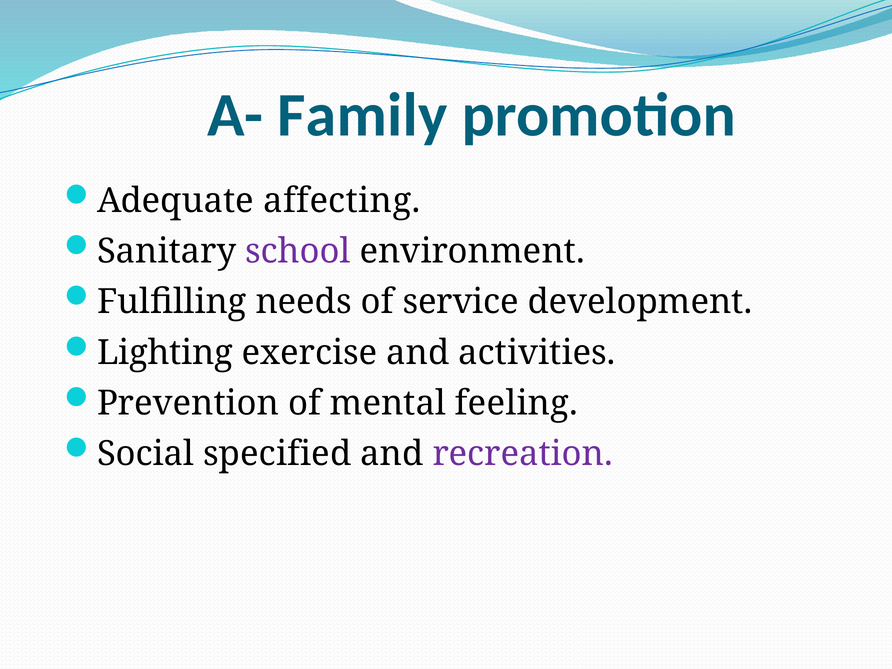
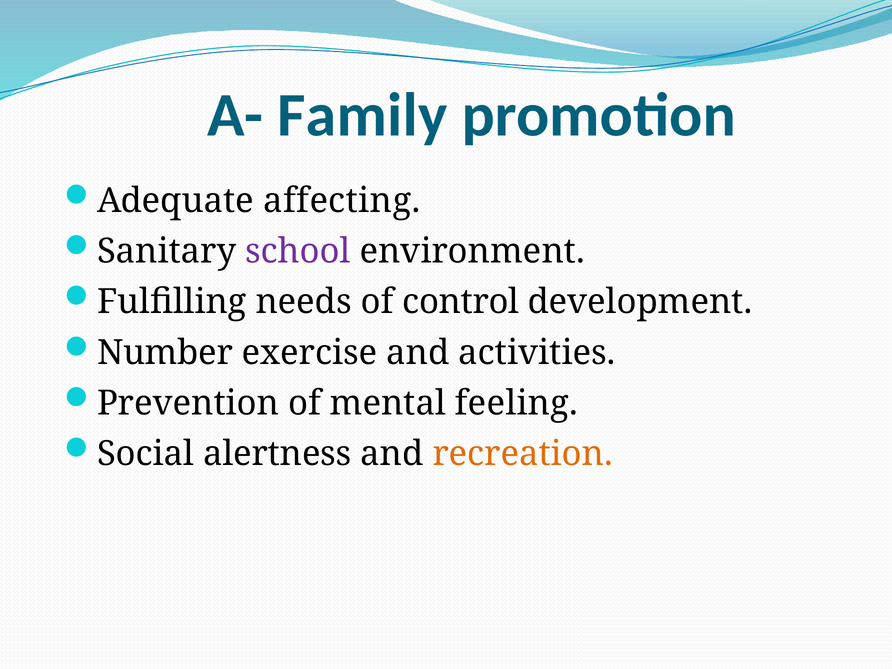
service: service -> control
Lighting: Lighting -> Number
specified: specified -> alertness
recreation colour: purple -> orange
